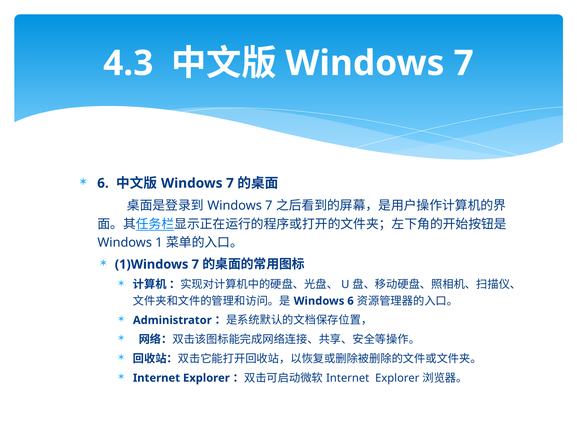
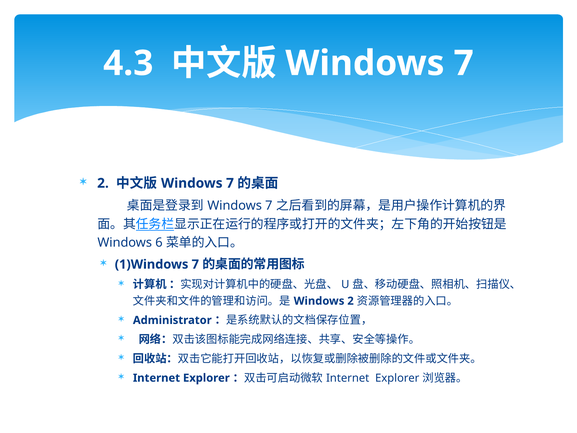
6 at (103, 183): 6 -> 2
1: 1 -> 6
6 at (351, 301): 6 -> 2
